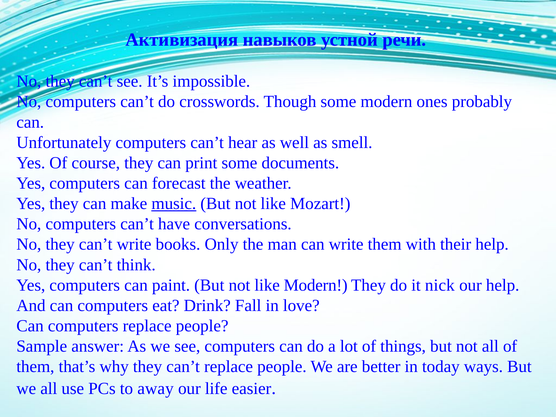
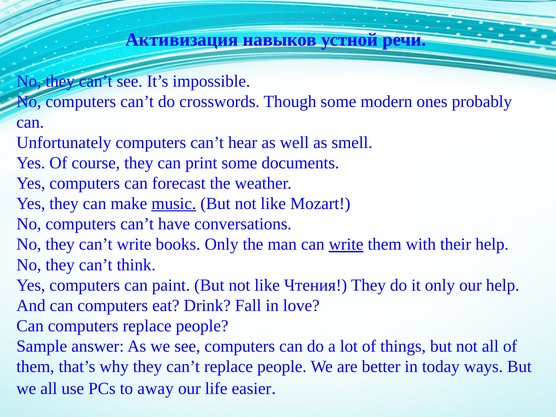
write at (346, 244) underline: none -> present
like Modern: Modern -> Чтения
it nick: nick -> only
